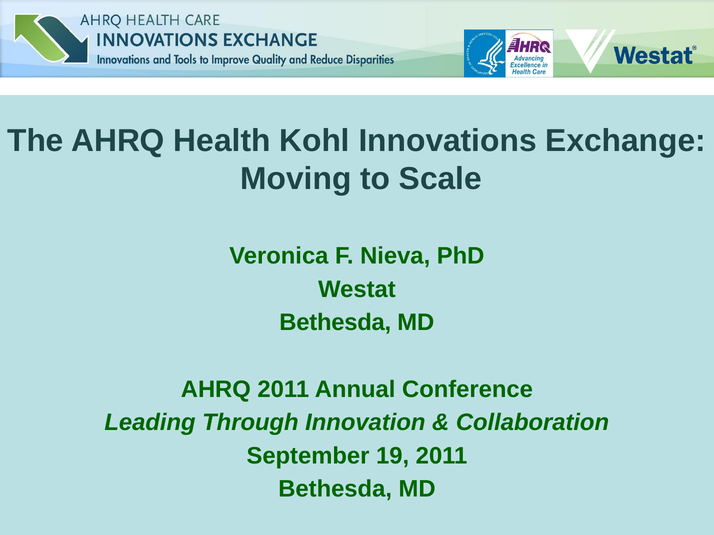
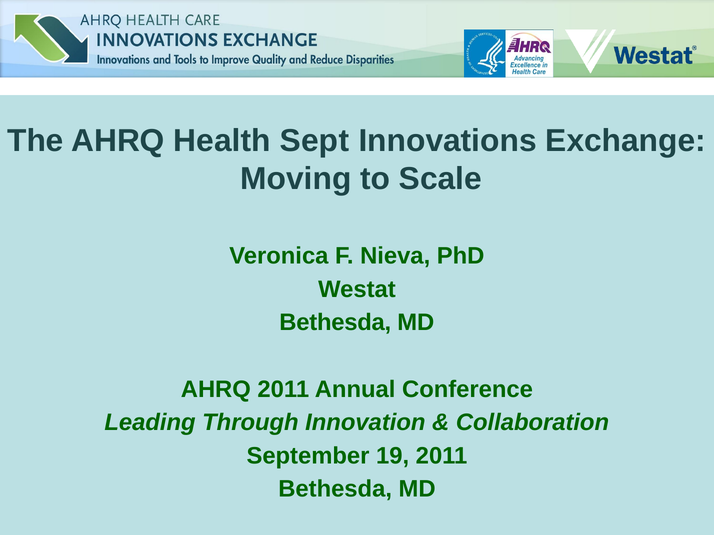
Kohl: Kohl -> Sept
